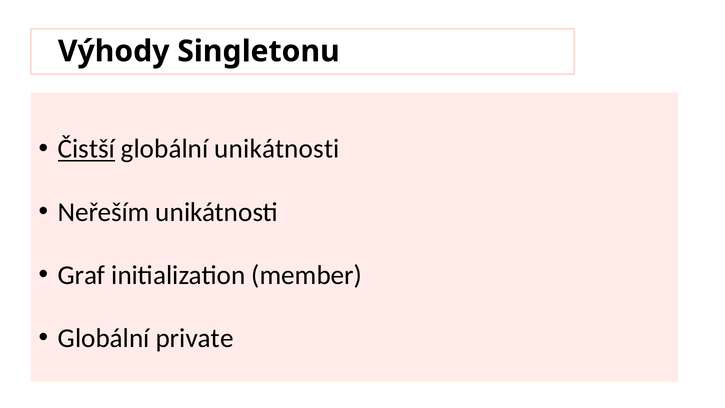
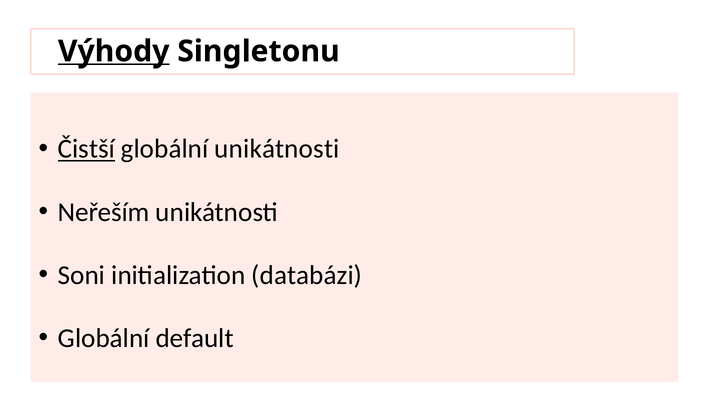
Výhody underline: none -> present
Graf: Graf -> Soni
member: member -> databázi
private: private -> default
